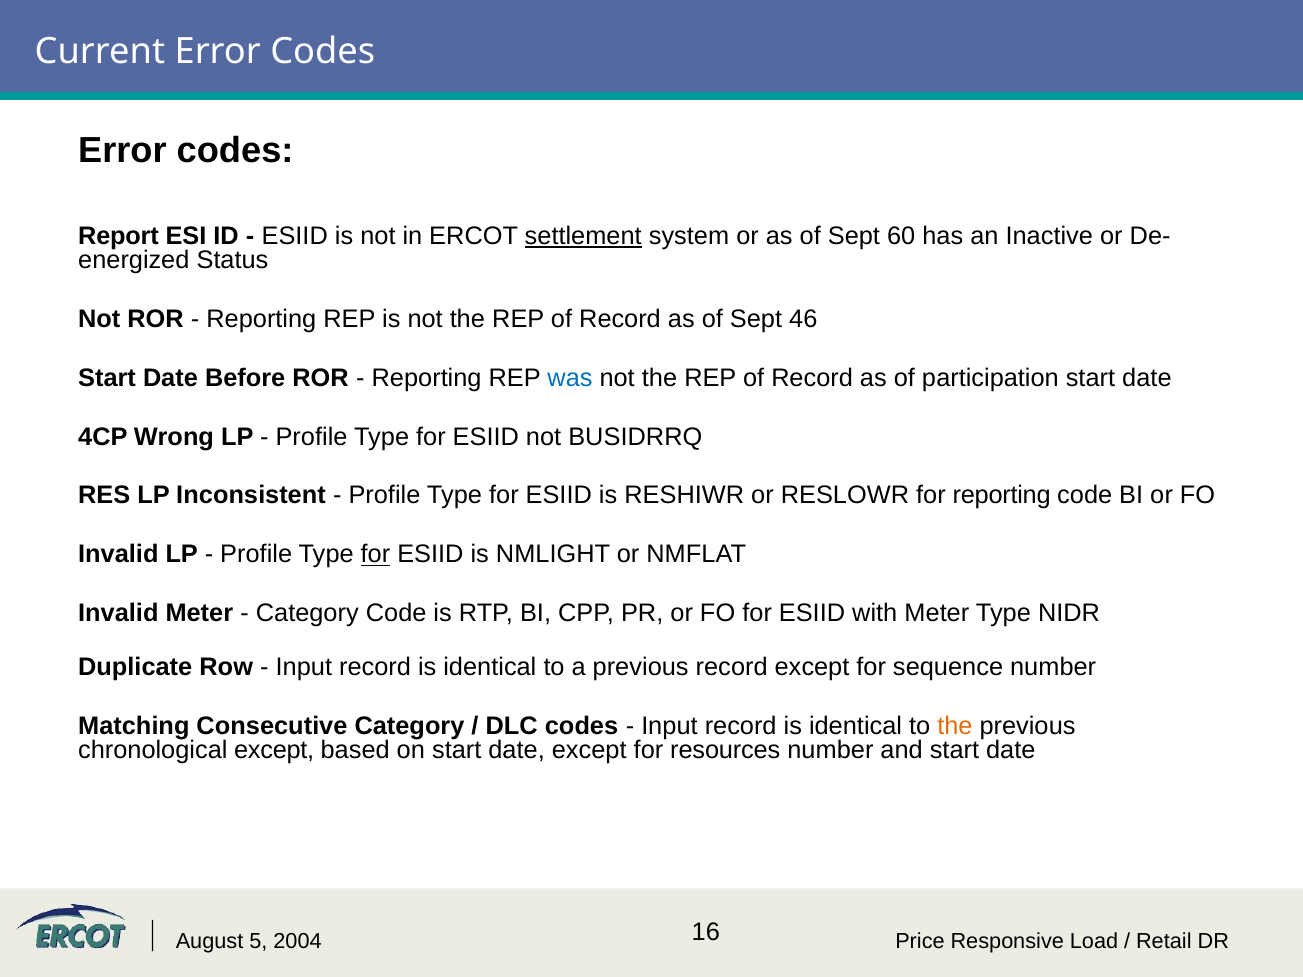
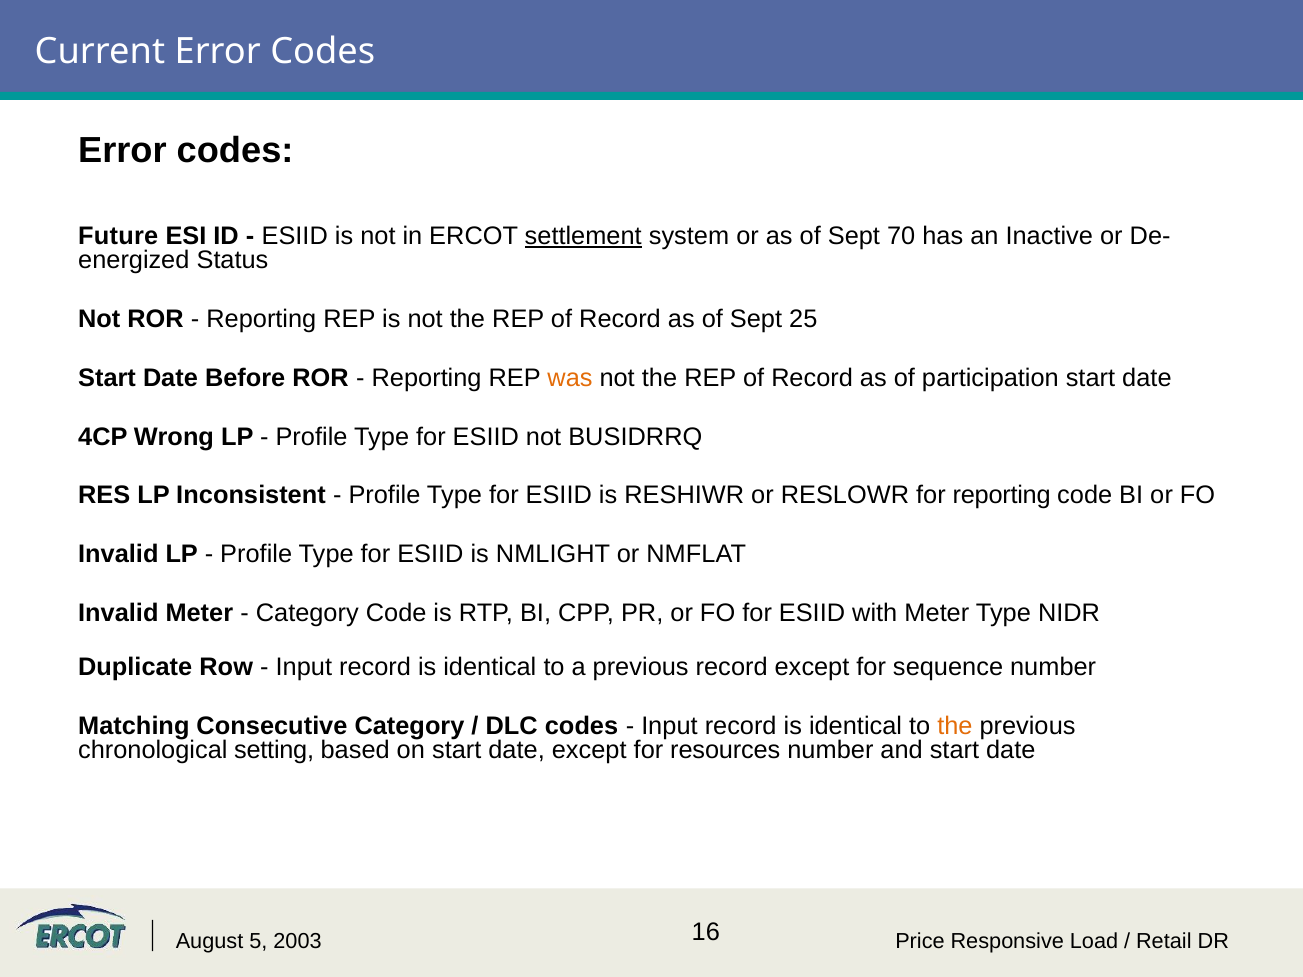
Report: Report -> Future
60: 60 -> 70
46: 46 -> 25
was colour: blue -> orange
for at (376, 555) underline: present -> none
chronological except: except -> setting
2004: 2004 -> 2003
